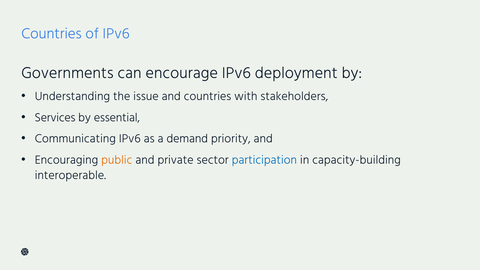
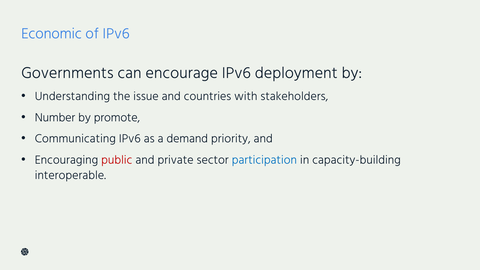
Countries at (51, 33): Countries -> Economic
Services: Services -> Number
essential: essential -> promote
public colour: orange -> red
